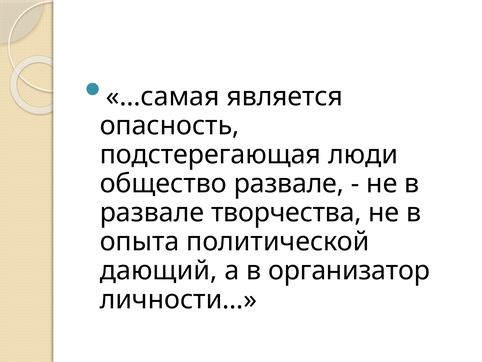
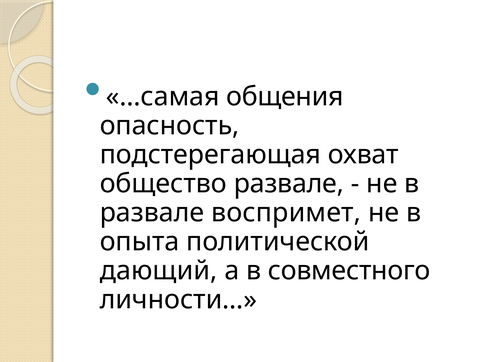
является: является -> общения
люди: люди -> охват
творчества: творчества -> воспримет
организатор: организатор -> совместного
